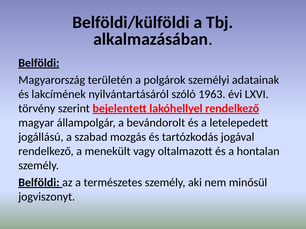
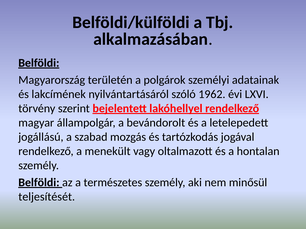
1963: 1963 -> 1962
jogviszonyt: jogviszonyt -> teljesítését
